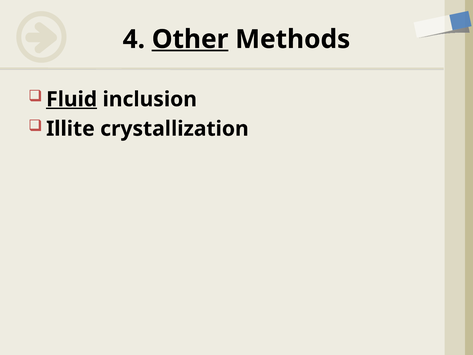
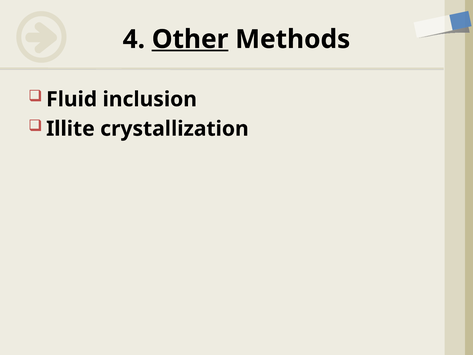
Fluid underline: present -> none
